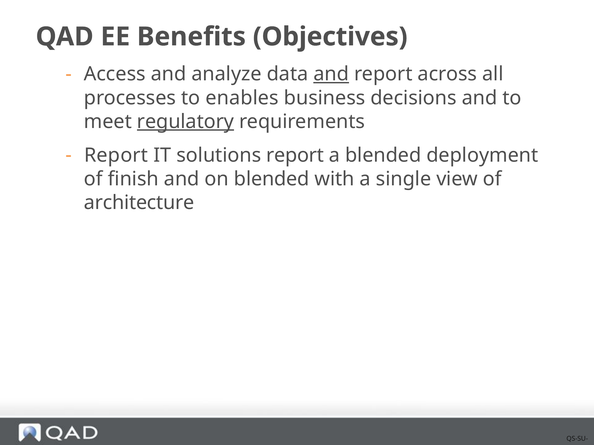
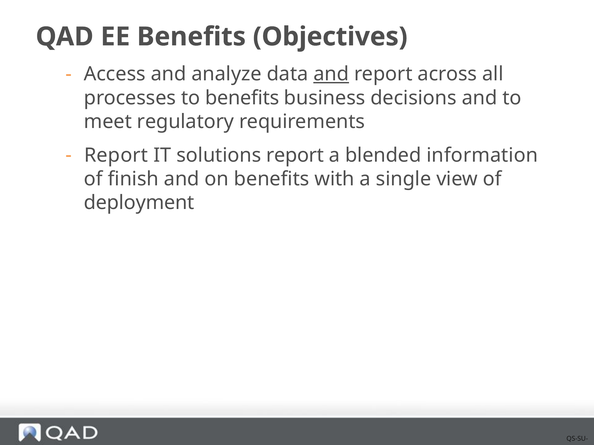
to enables: enables -> benefits
regulatory underline: present -> none
deployment: deployment -> information
on blended: blended -> benefits
architecture: architecture -> deployment
